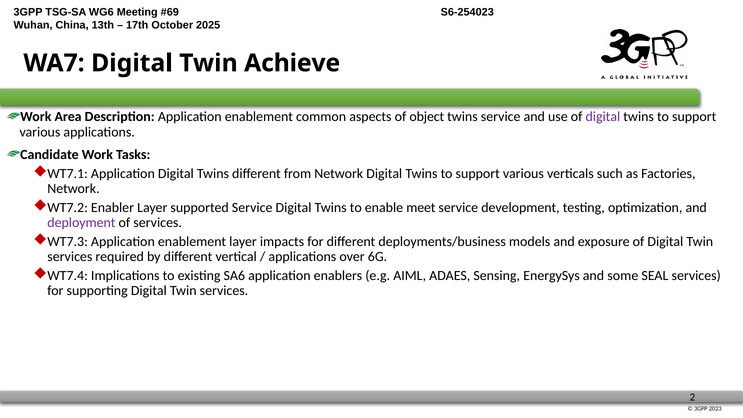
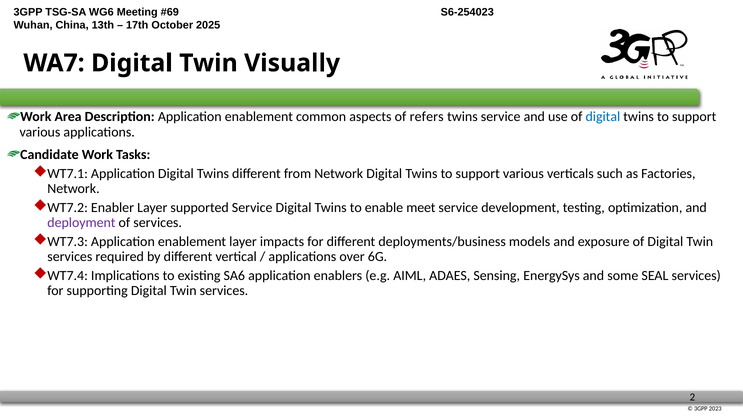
Achieve: Achieve -> Visually
object: object -> refers
digital at (603, 117) colour: purple -> blue
